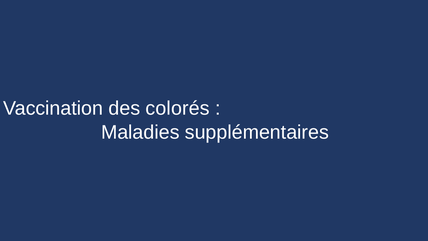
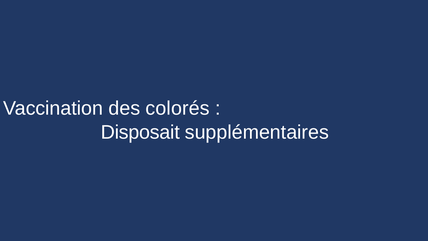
Maladies: Maladies -> Disposait
